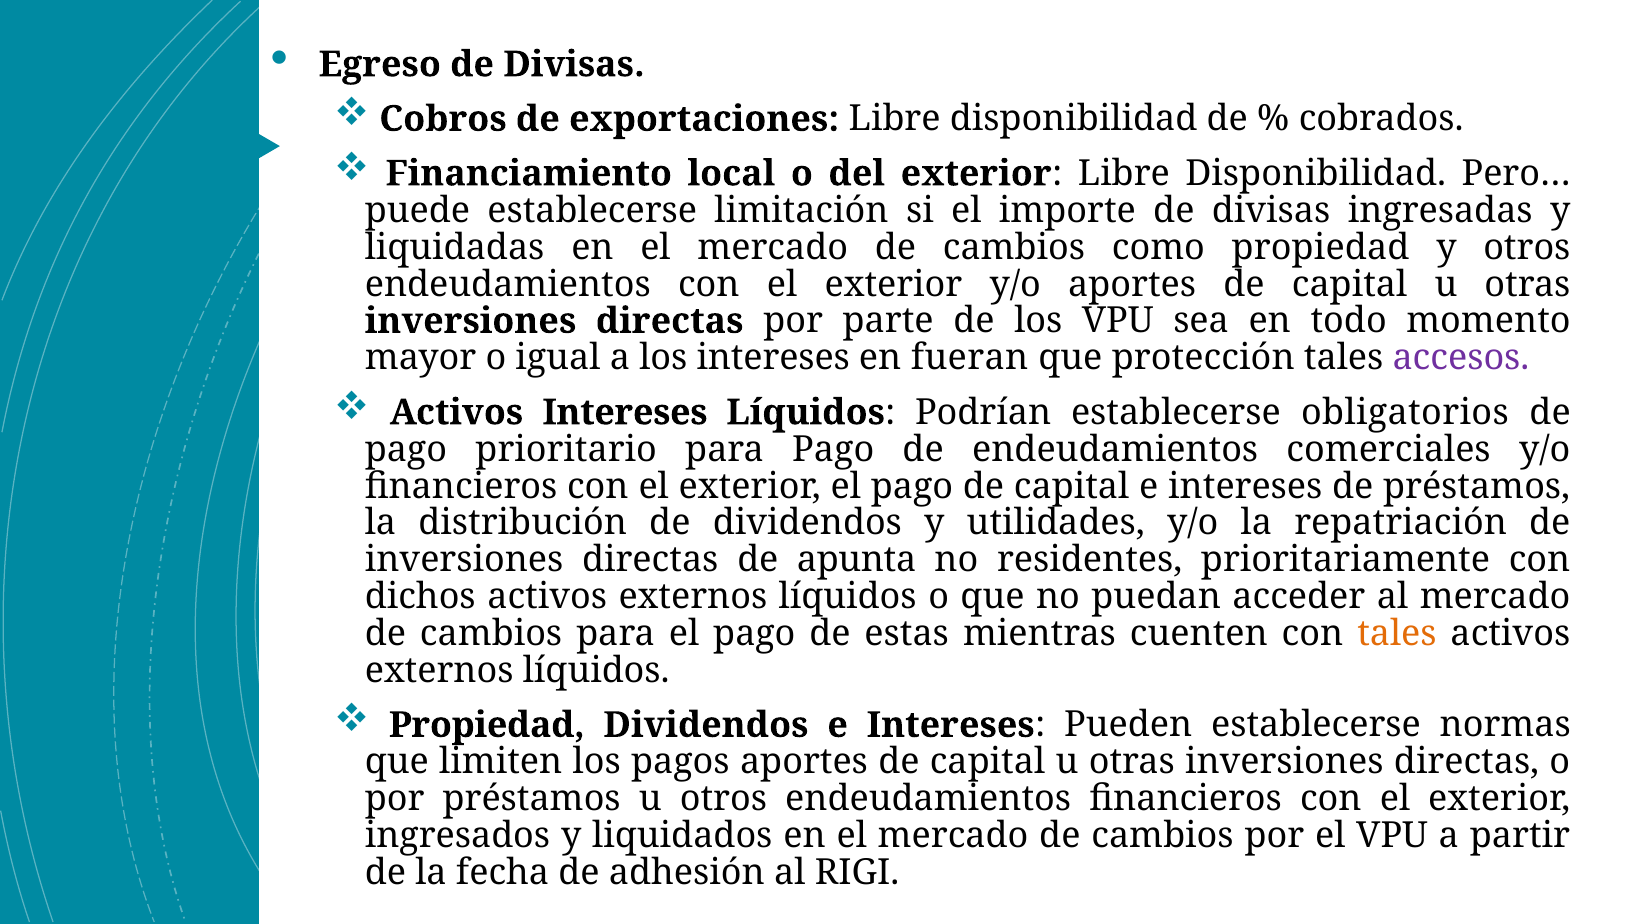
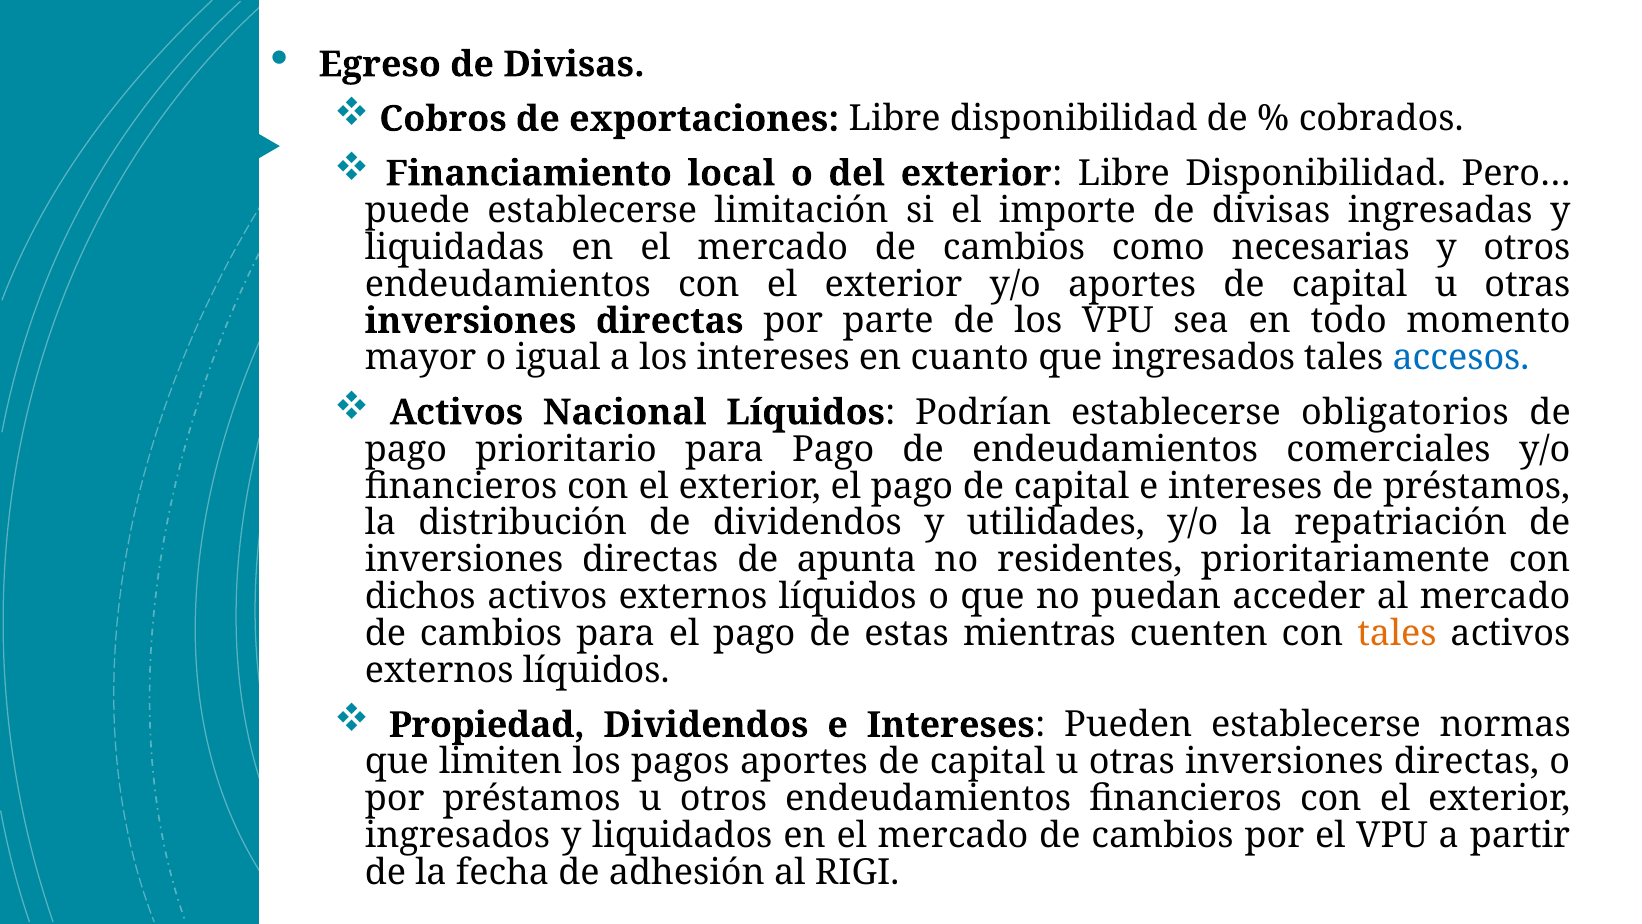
como propiedad: propiedad -> necesarias
fueran: fueran -> cuanto
que protección: protección -> ingresados
accesos colour: purple -> blue
Activos Intereses: Intereses -> Nacional
